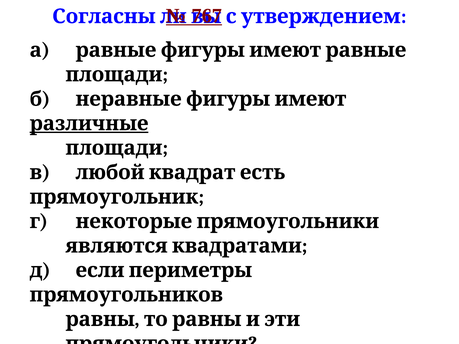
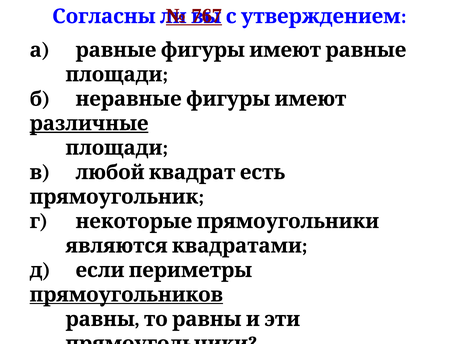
прямоугольников underline: none -> present
